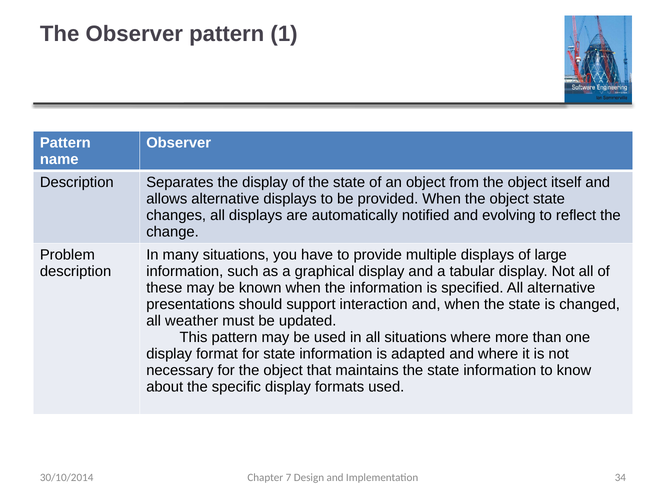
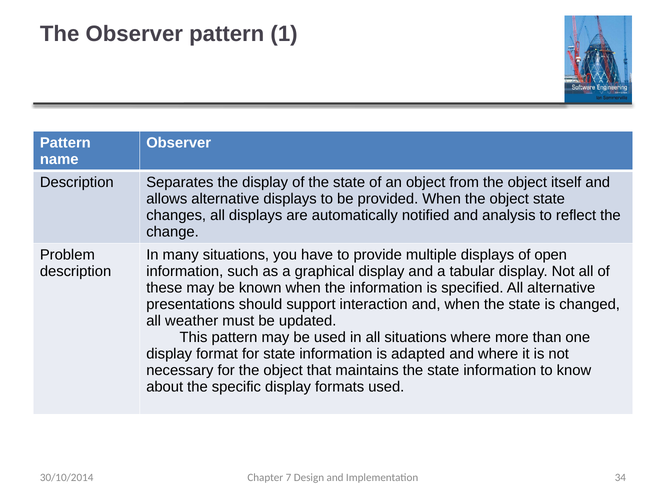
evolving: evolving -> analysis
large: large -> open
